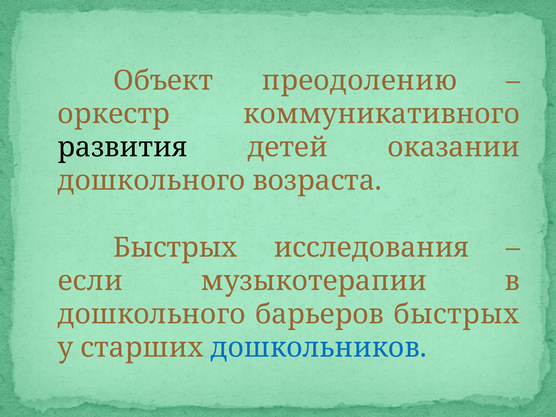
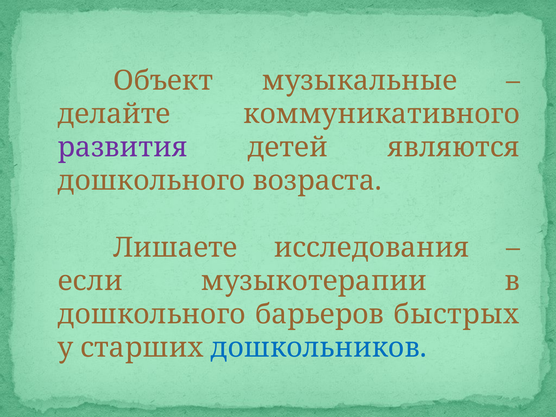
преодолению: преодолению -> музыкальные
оркестр: оркестр -> делайте
развития colour: black -> purple
оказании: оказании -> являются
Быстрых at (175, 248): Быстрых -> Лишаете
